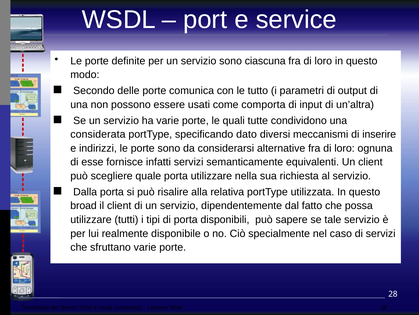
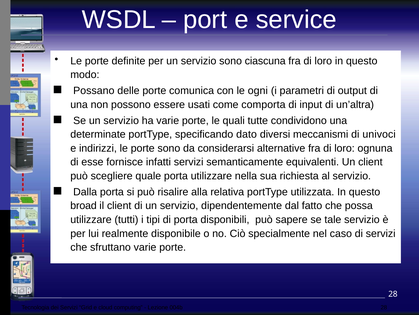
Secondo: Secondo -> Possano
tutto: tutto -> ogni
considerata: considerata -> determinate
inserire: inserire -> univoci
